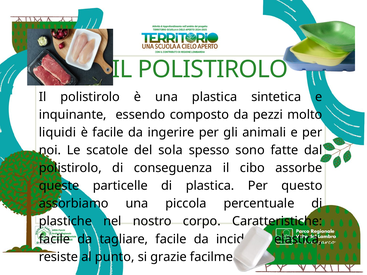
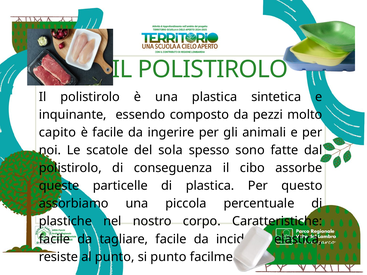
liquidi: liquidi -> capito
si grazie: grazie -> punto
